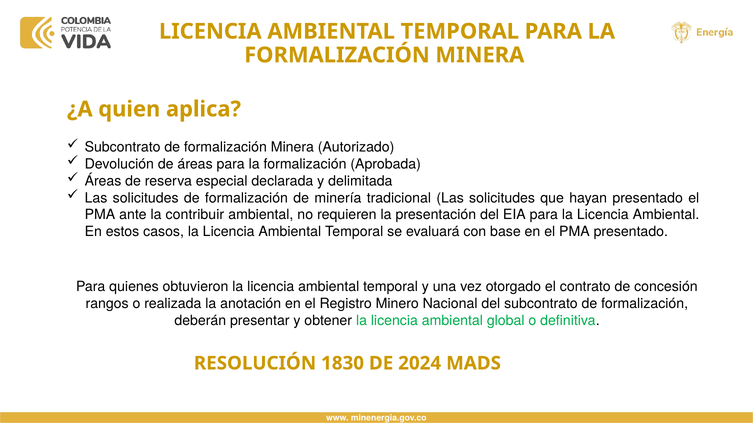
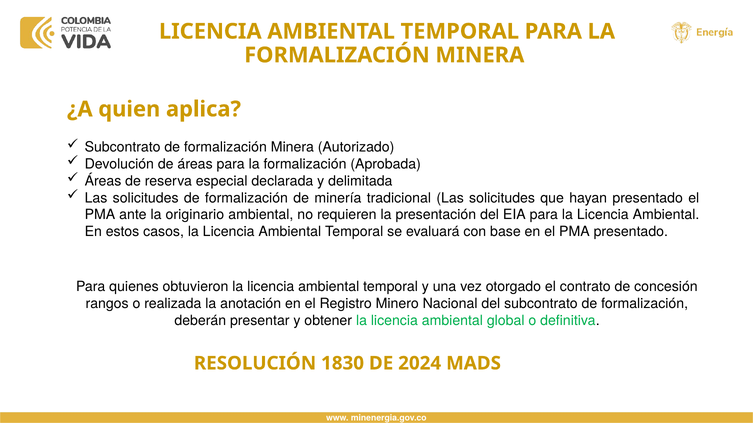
contribuir: contribuir -> originario
